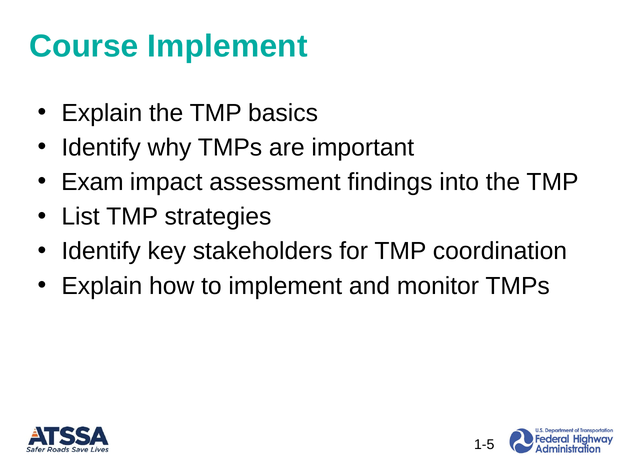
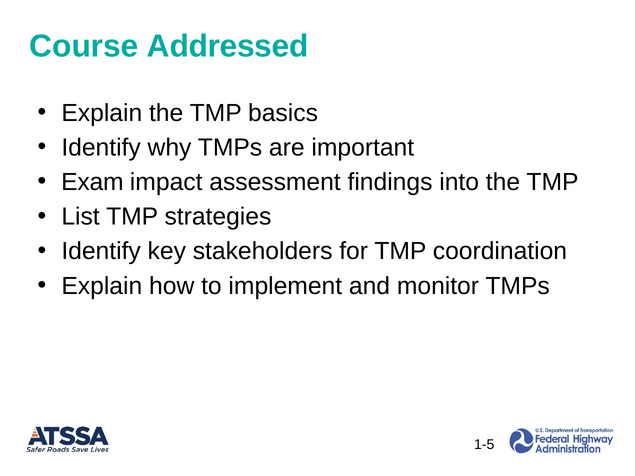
Course Implement: Implement -> Addressed
